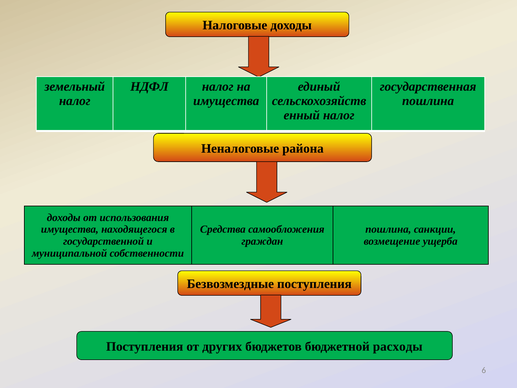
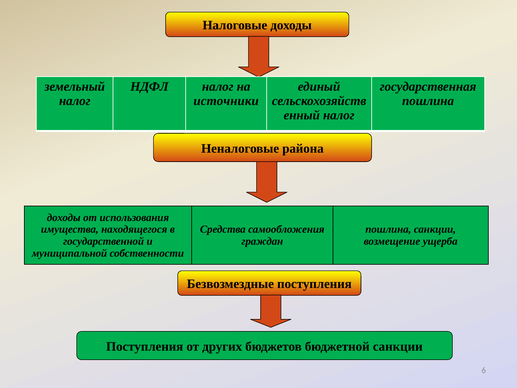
имущества at (226, 101): имущества -> источники
бюджетной расходы: расходы -> санкции
